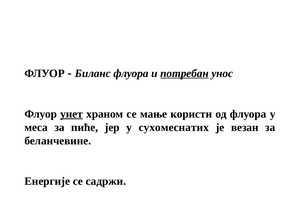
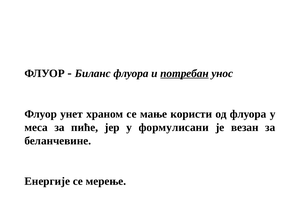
унет underline: present -> none
сухомеснатих: сухомеснатих -> формулисани
садржи: садржи -> мерење
